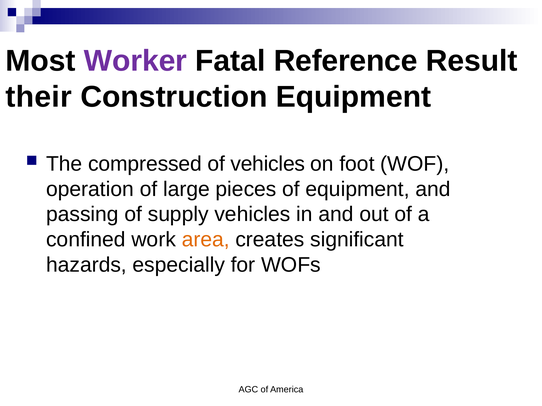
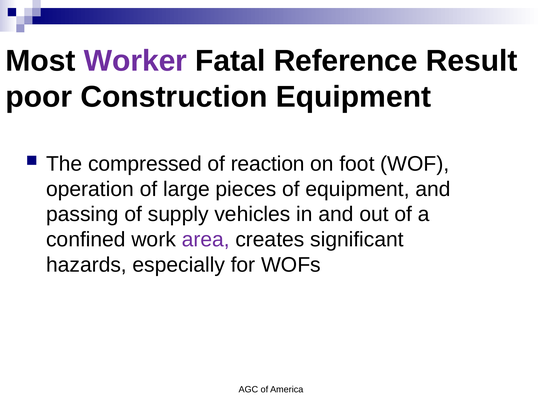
their: their -> poor
of vehicles: vehicles -> reaction
area colour: orange -> purple
